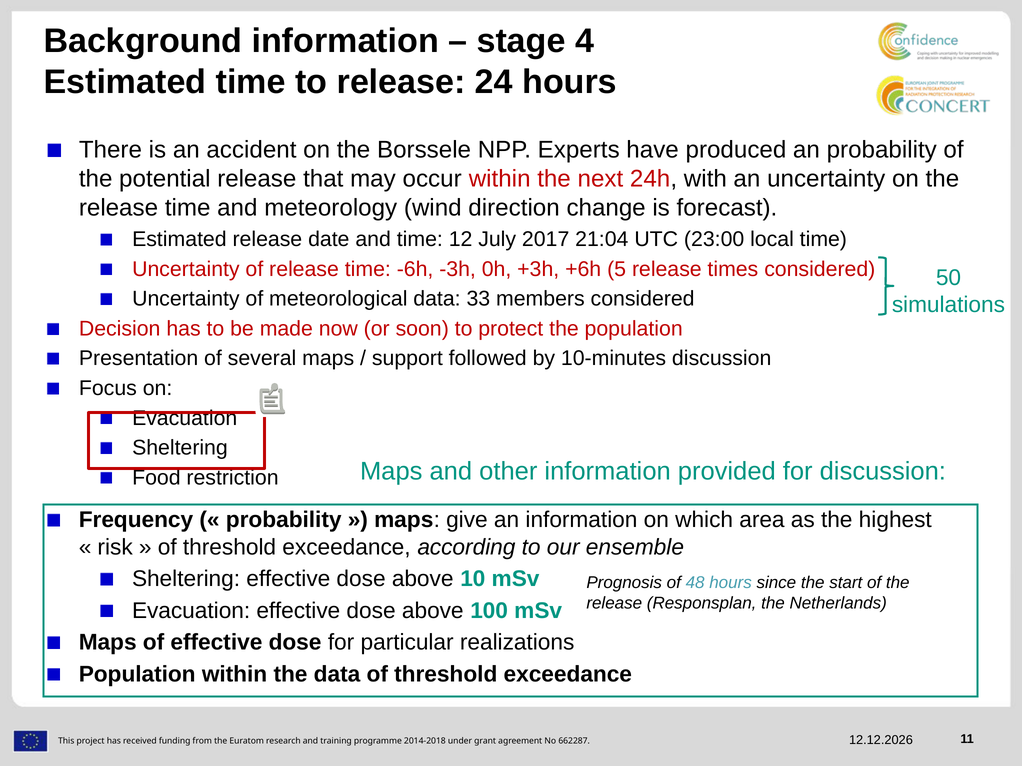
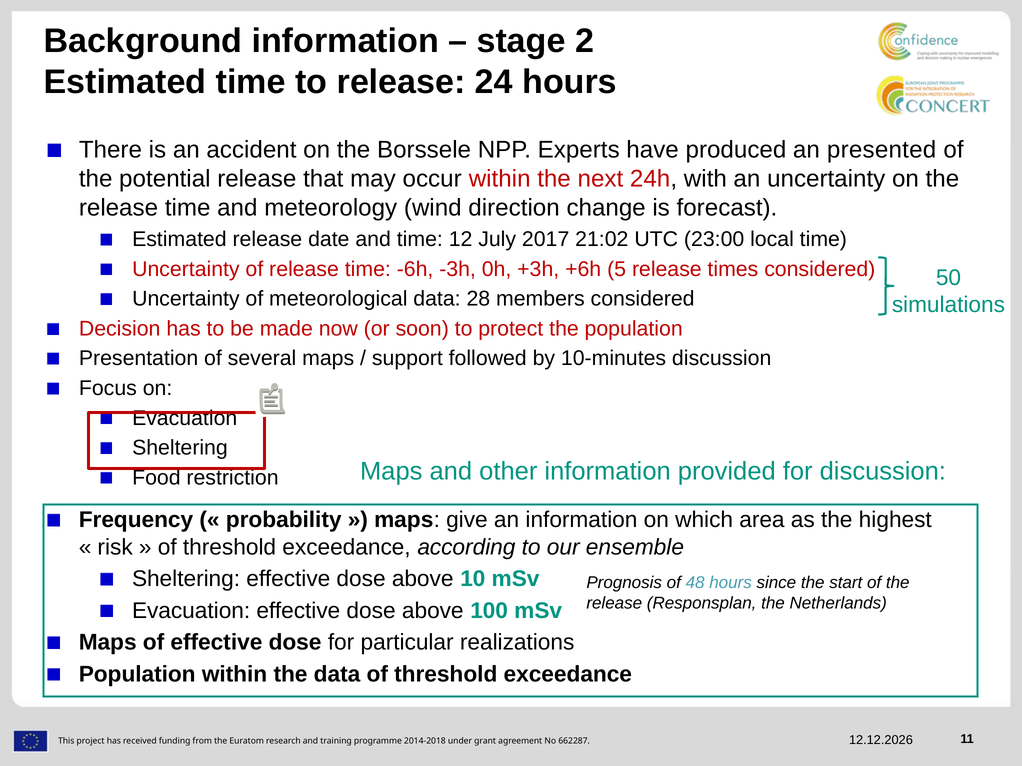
4: 4 -> 2
an probability: probability -> presented
21:04: 21:04 -> 21:02
33: 33 -> 28
